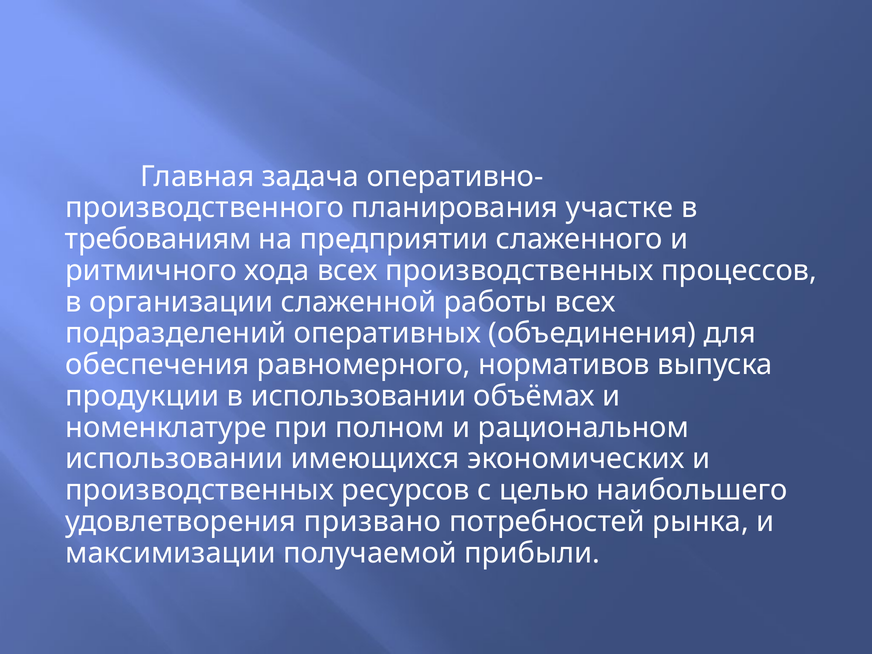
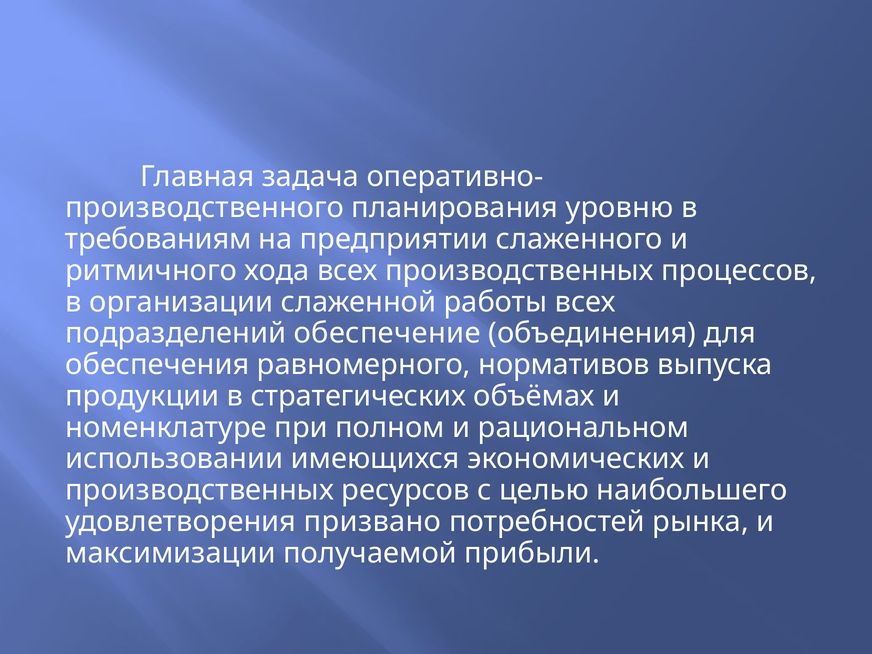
участке: участке -> уровню
оперативных: оперативных -> обеспечение
в использовании: использовании -> стратегических
